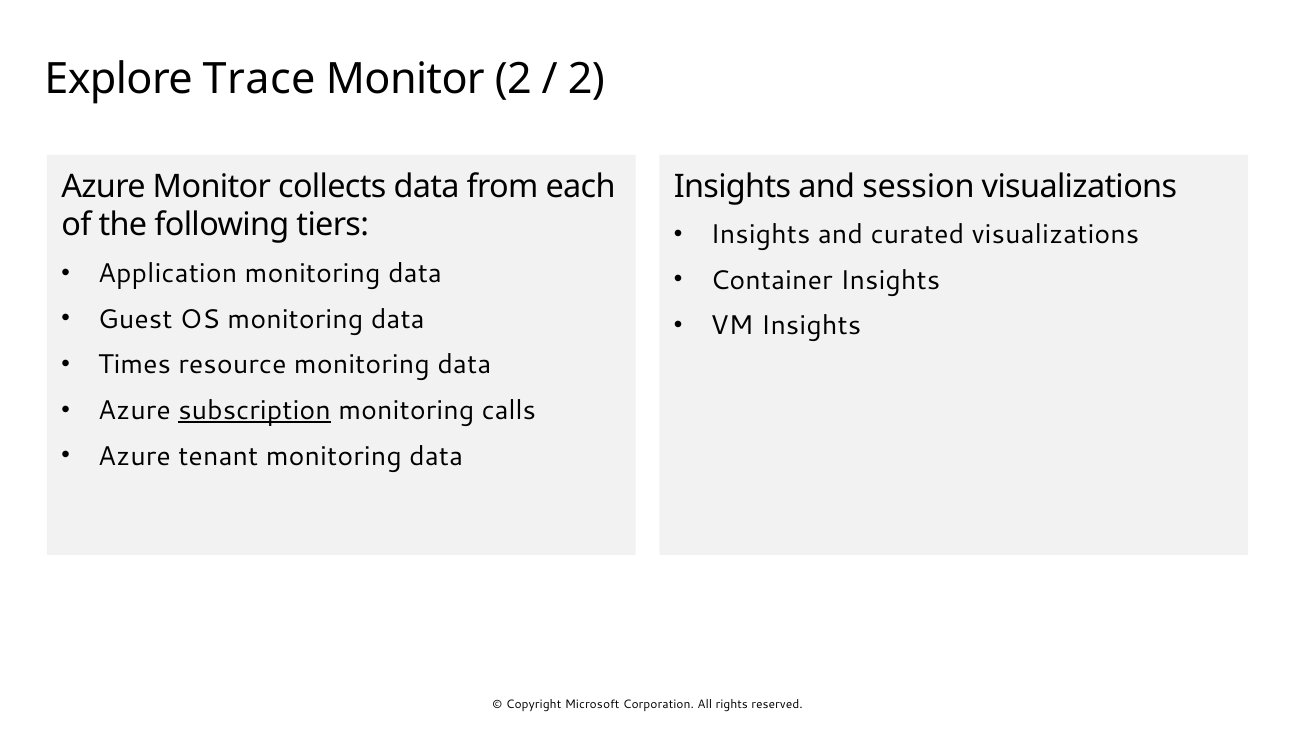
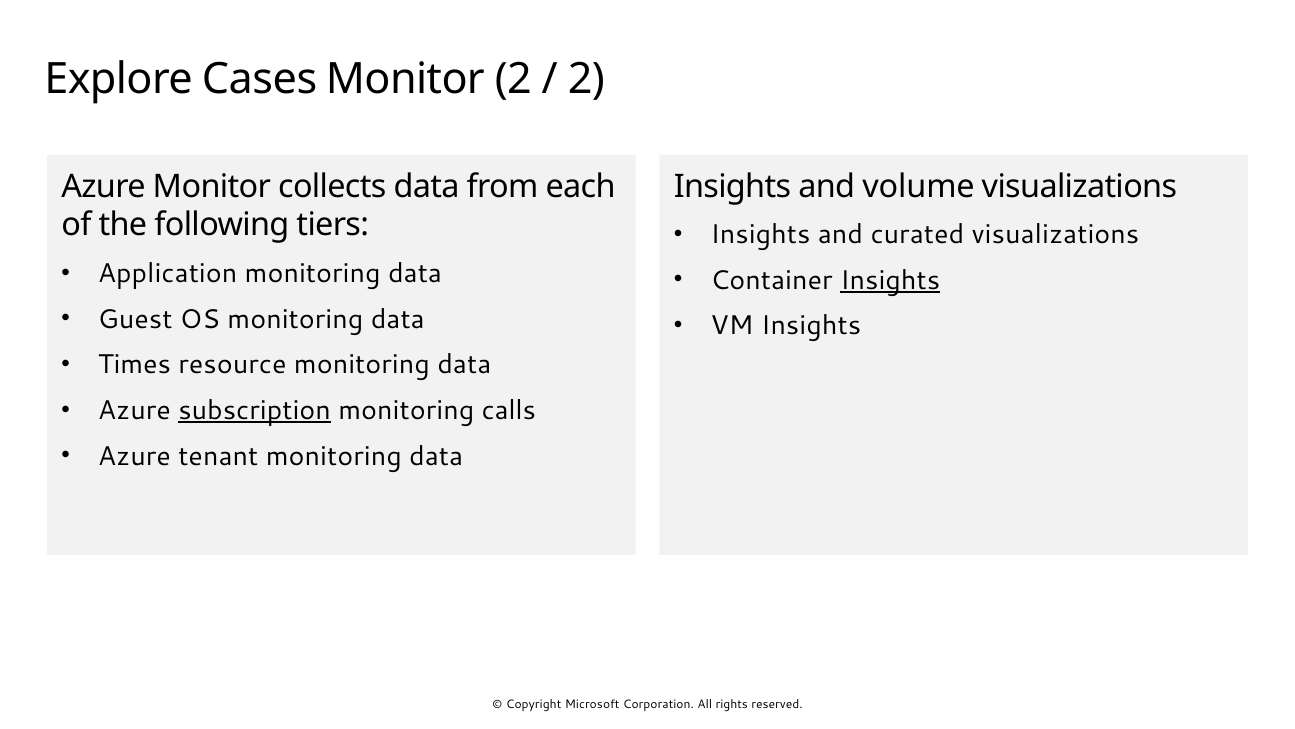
Trace: Trace -> Cases
session: session -> volume
Insights at (890, 280) underline: none -> present
